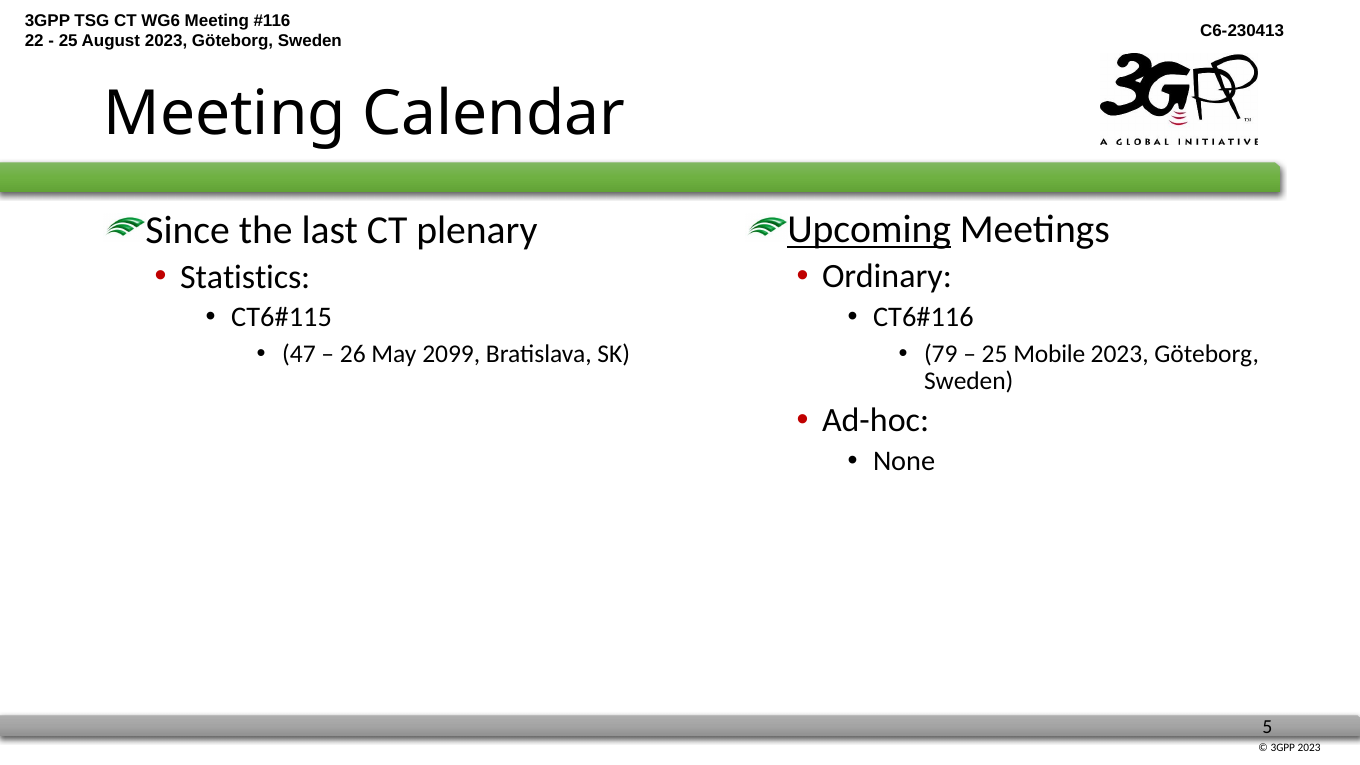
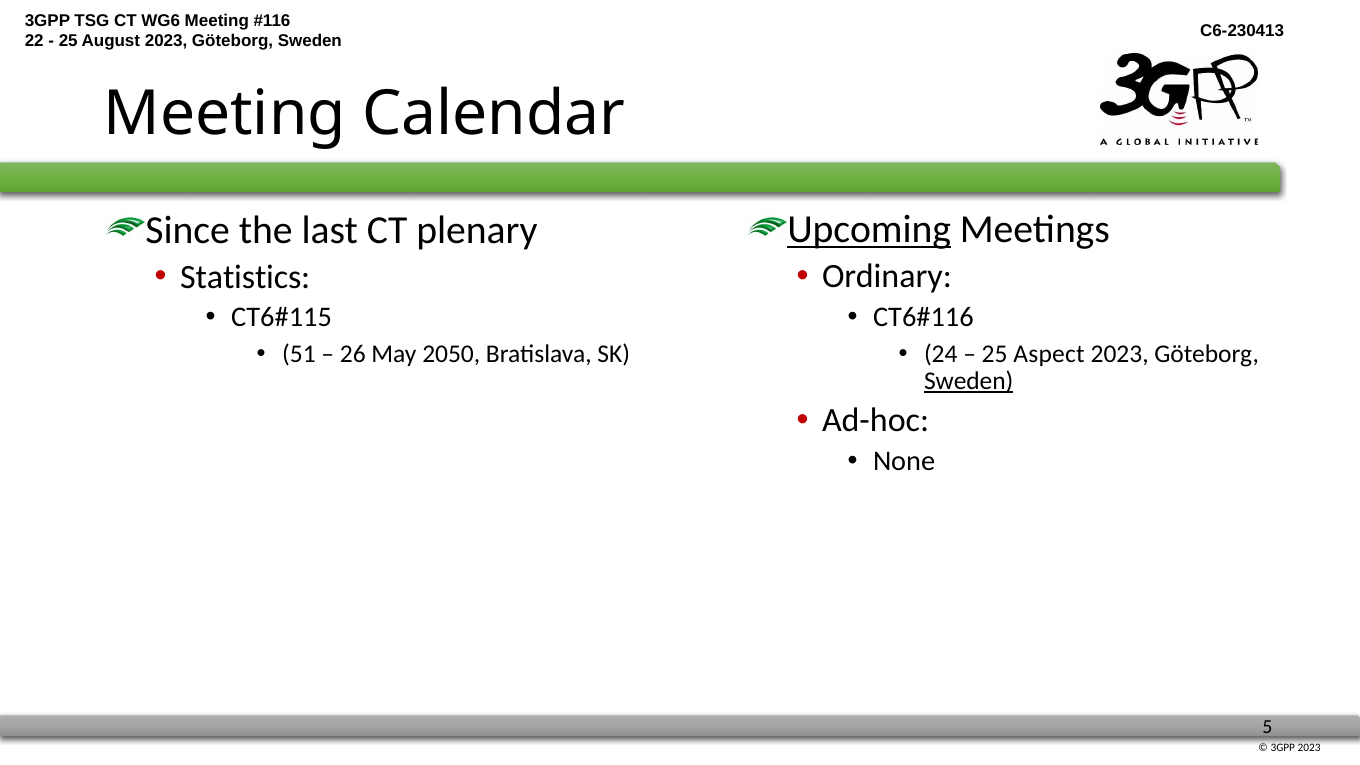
47: 47 -> 51
2099: 2099 -> 2050
79: 79 -> 24
Mobile: Mobile -> Aspect
Sweden at (969, 381) underline: none -> present
